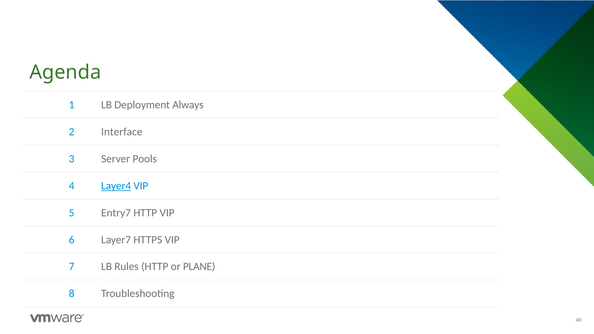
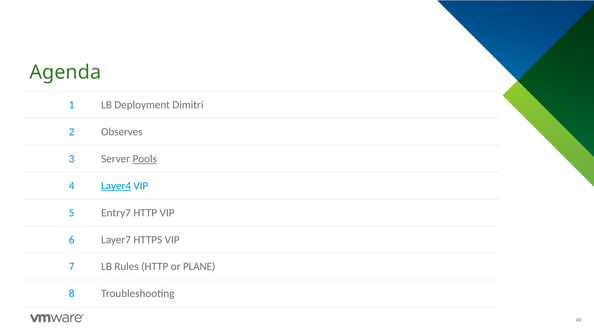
Always: Always -> Dimitri
Interface: Interface -> Observes
Pools underline: none -> present
